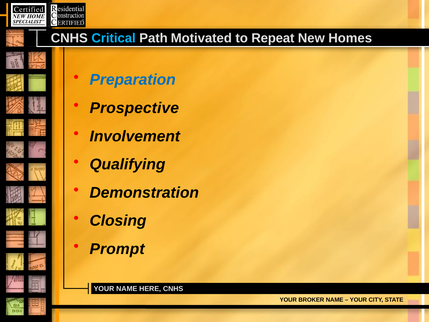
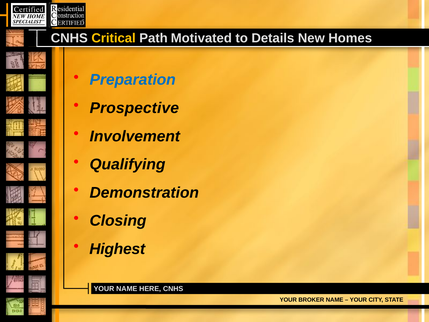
Critical colour: light blue -> yellow
Repeat: Repeat -> Details
Prompt: Prompt -> Highest
